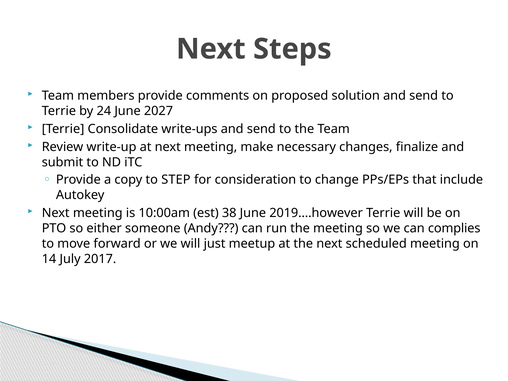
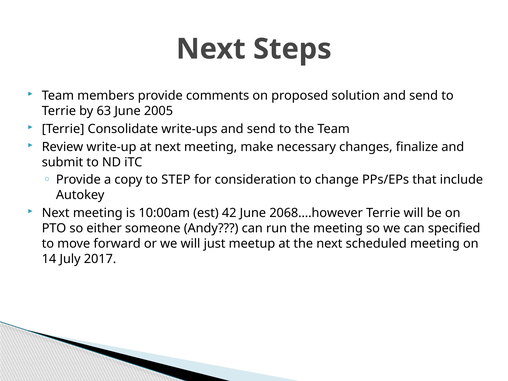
24: 24 -> 63
2027: 2027 -> 2005
38: 38 -> 42
2019….however: 2019….however -> 2068….however
complies: complies -> specified
